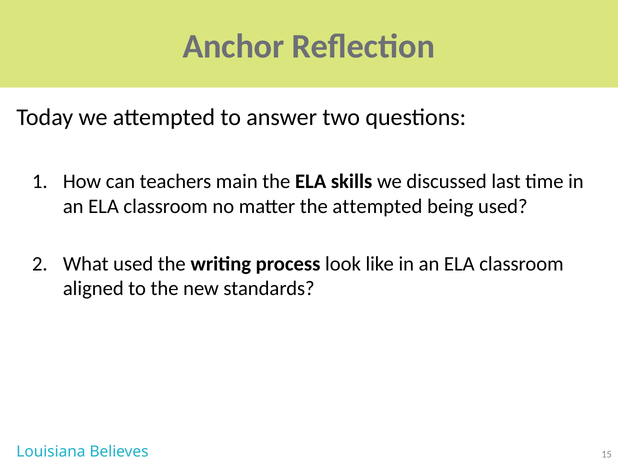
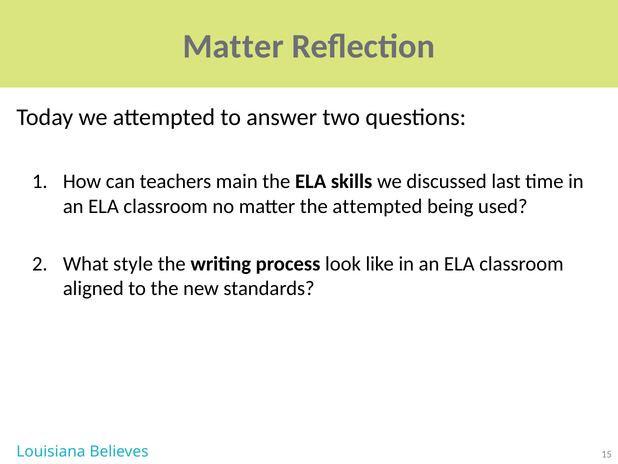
Anchor at (233, 46): Anchor -> Matter
What used: used -> style
